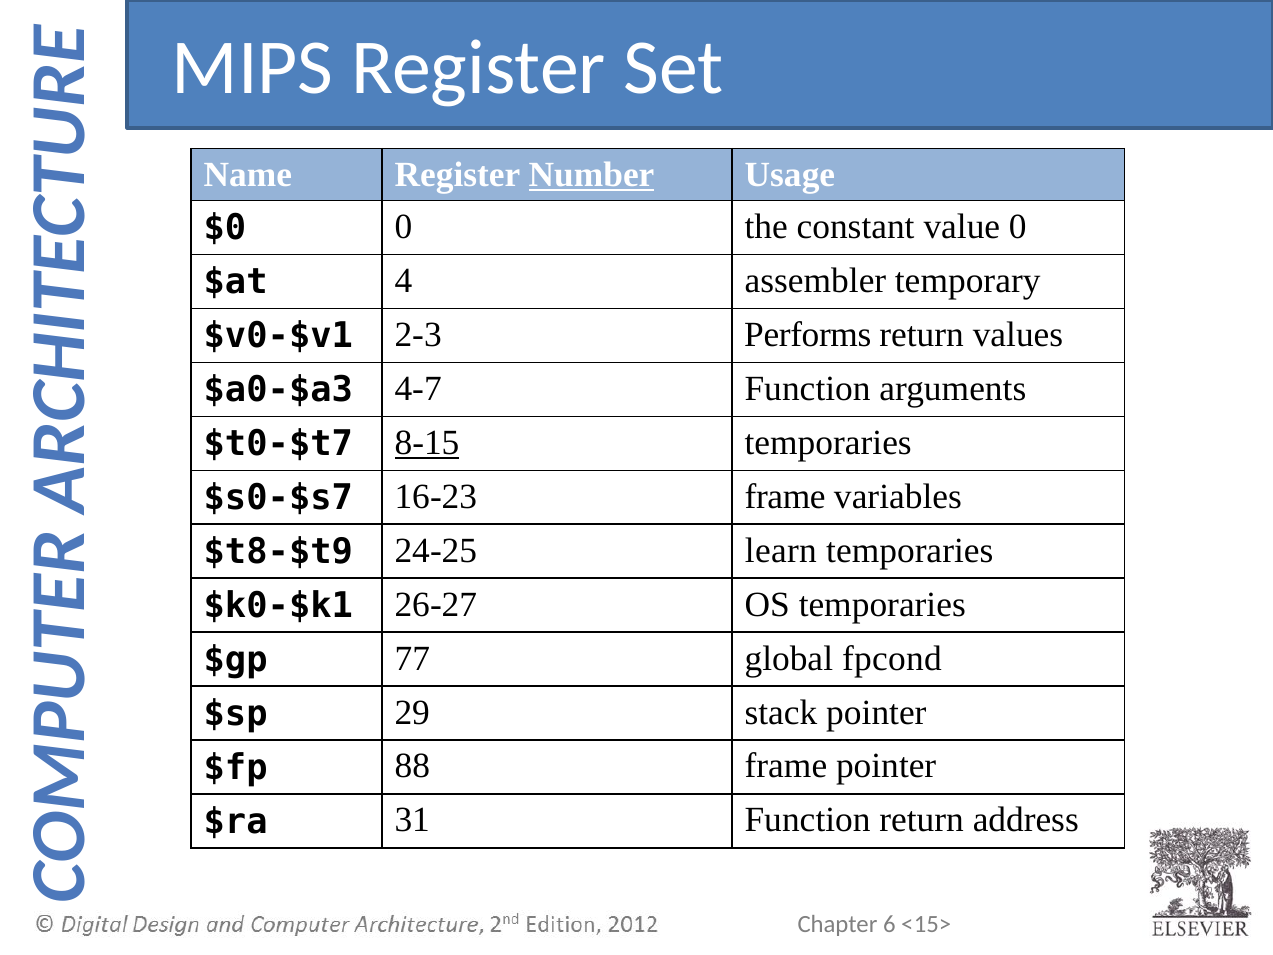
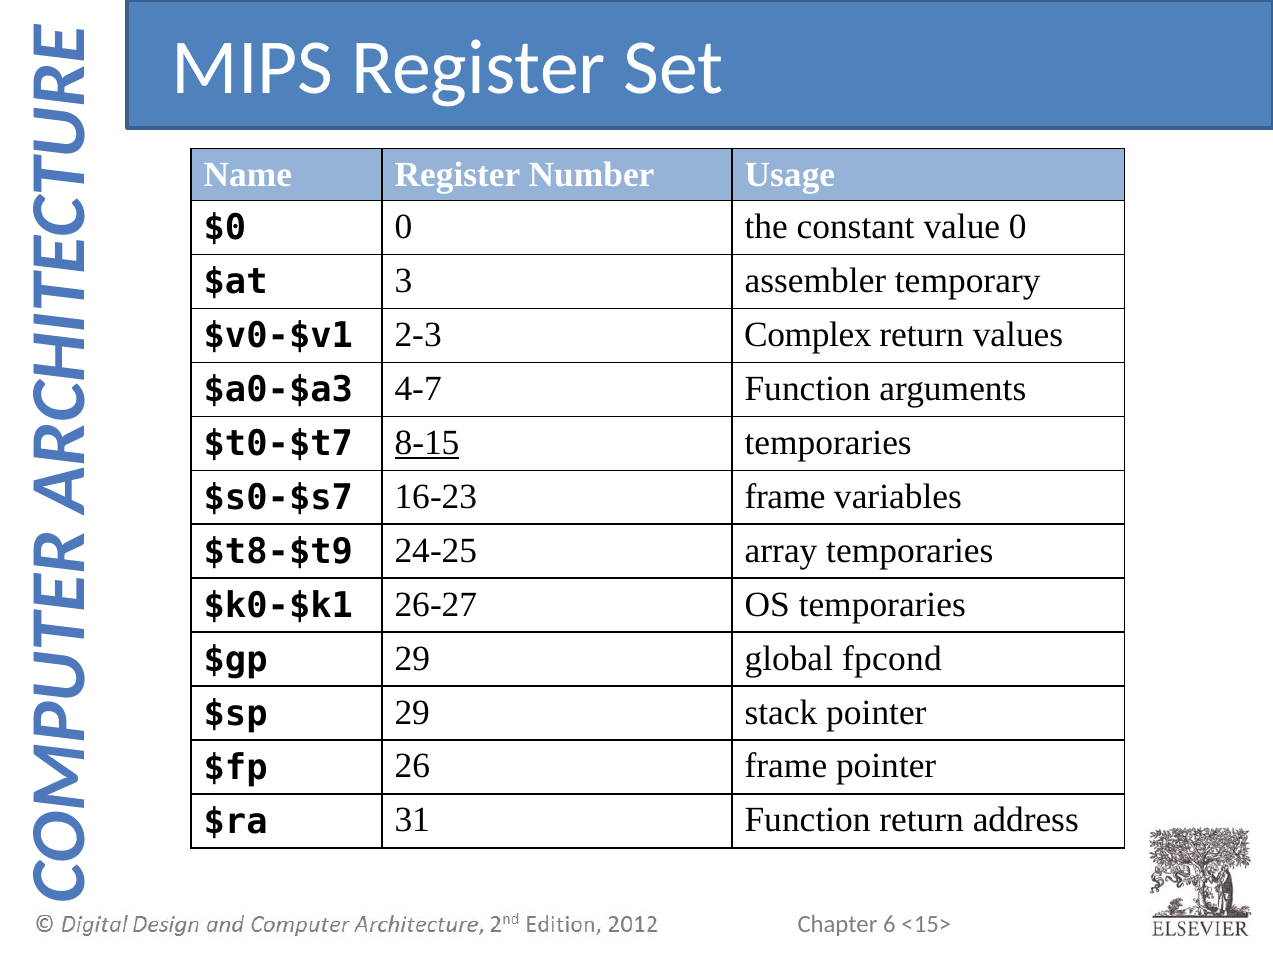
Number underline: present -> none
4: 4 -> 3
Performs: Performs -> Complex
learn: learn -> array
$gp 77: 77 -> 29
88: 88 -> 26
